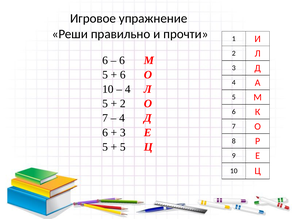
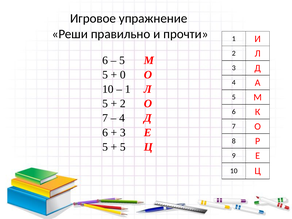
6 at (122, 60): 6 -> 5
6 at (123, 75): 6 -> 0
4 at (128, 89): 4 -> 1
